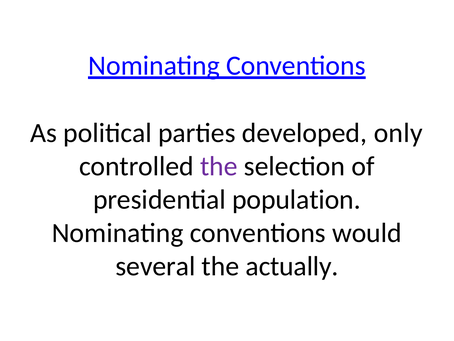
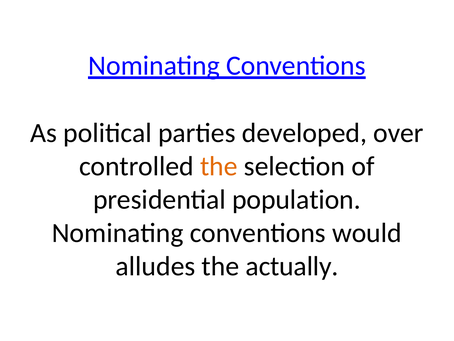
only: only -> over
the at (219, 166) colour: purple -> orange
several: several -> alludes
